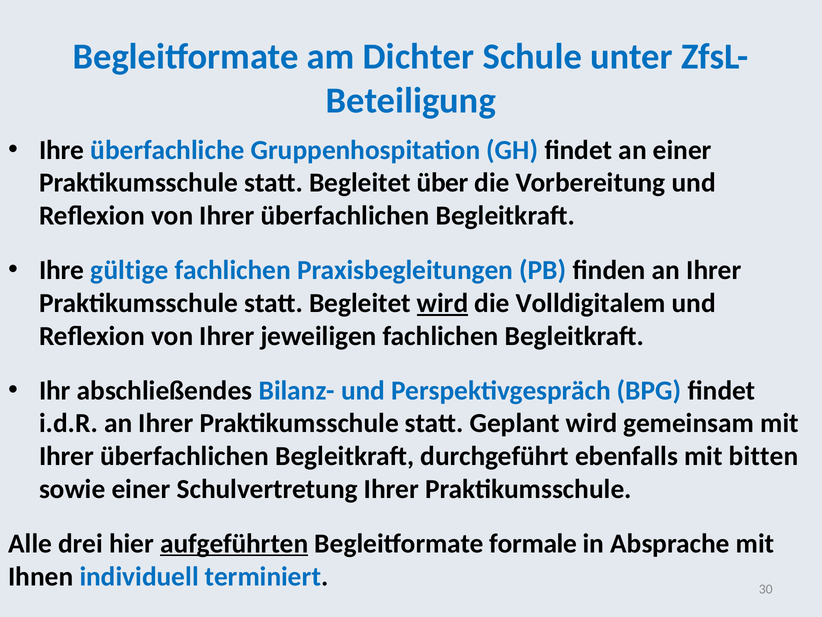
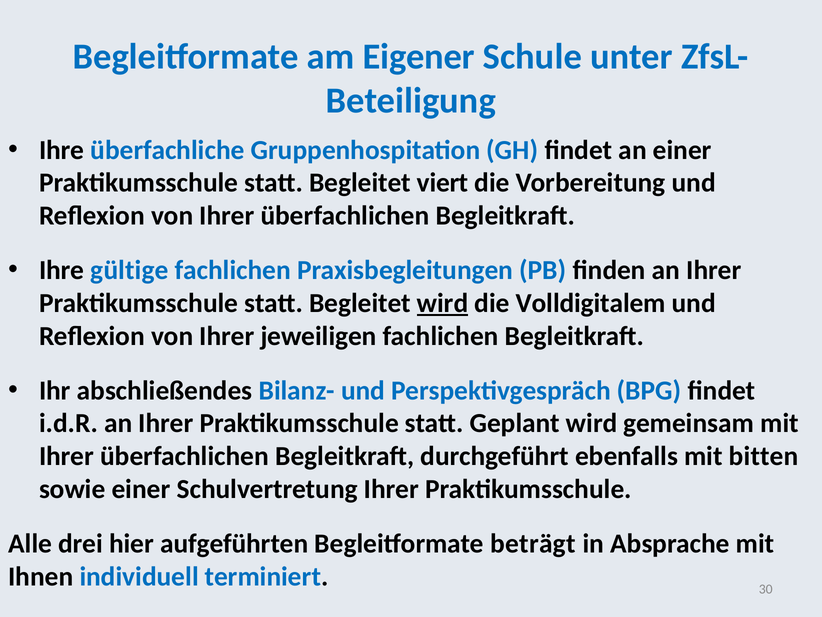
Dichter: Dichter -> Eigener
über: über -> viert
aufgeführten underline: present -> none
formale: formale -> beträgt
